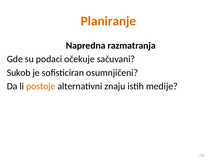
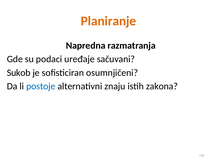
očekuje: očekuje -> uređaje
postoje colour: orange -> blue
medije: medije -> zakona
